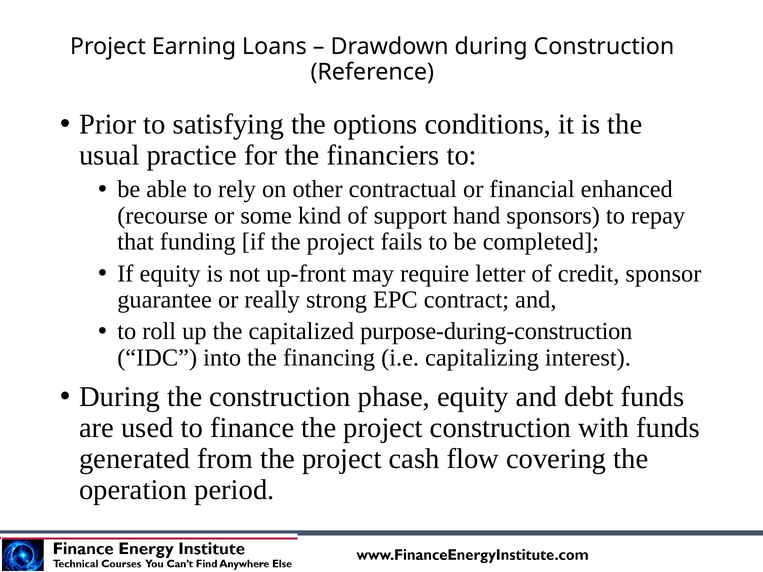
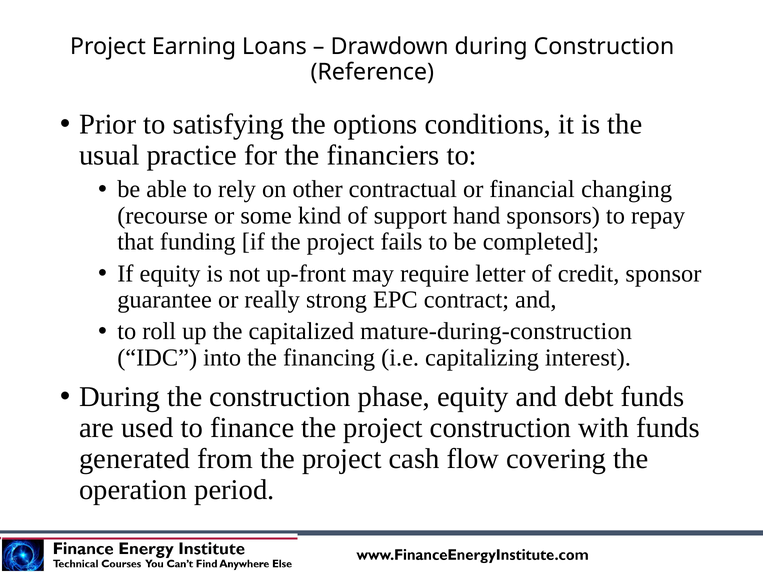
enhanced: enhanced -> changing
purpose-during-construction: purpose-during-construction -> mature-during-construction
